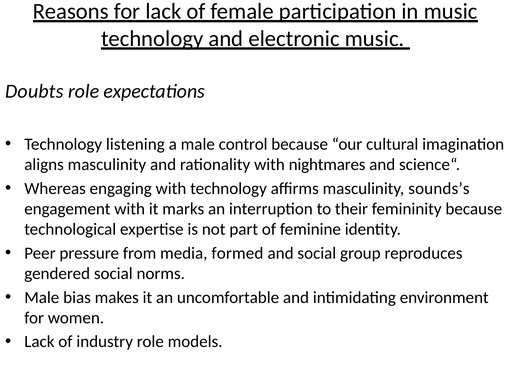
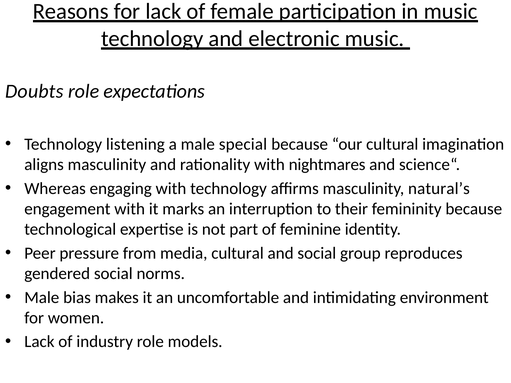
control: control -> special
sounds’s: sounds’s -> natural’s
media formed: formed -> cultural
